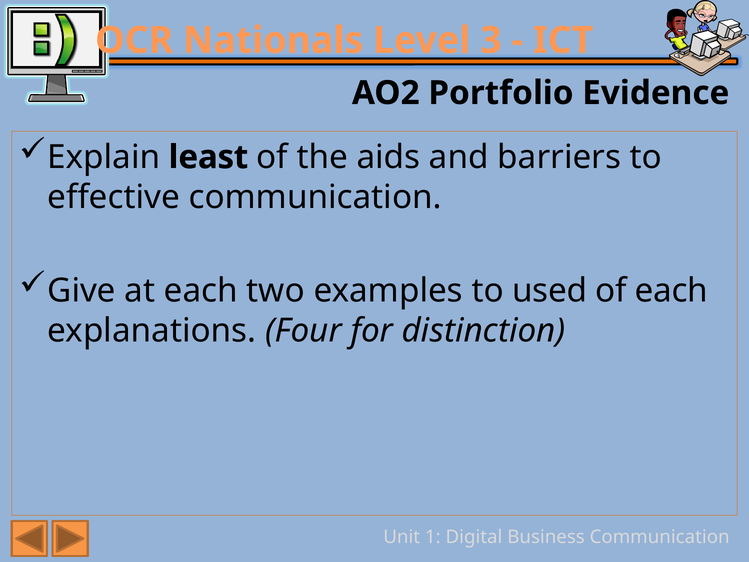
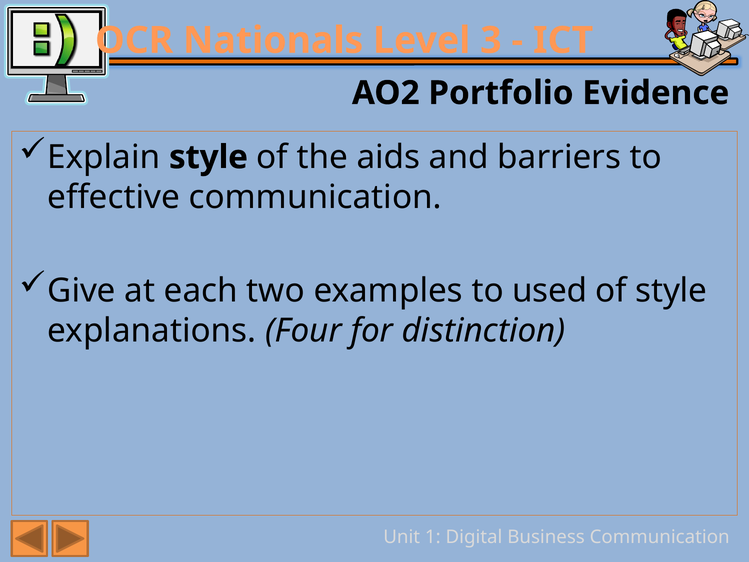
Explain least: least -> style
of each: each -> style
